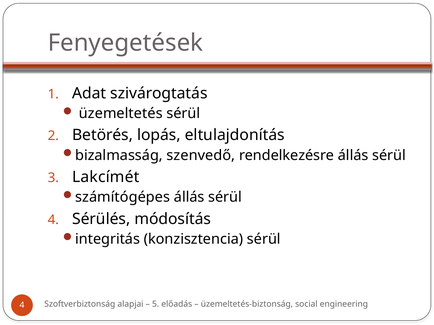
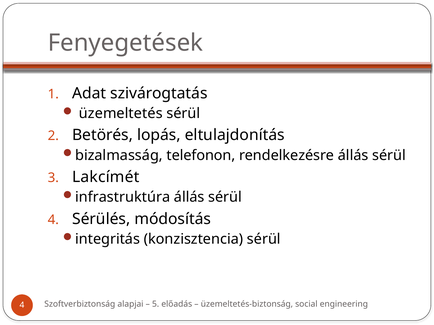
szenvedő: szenvedő -> telefonon
számítógépes: számítógépes -> infrastruktúra
